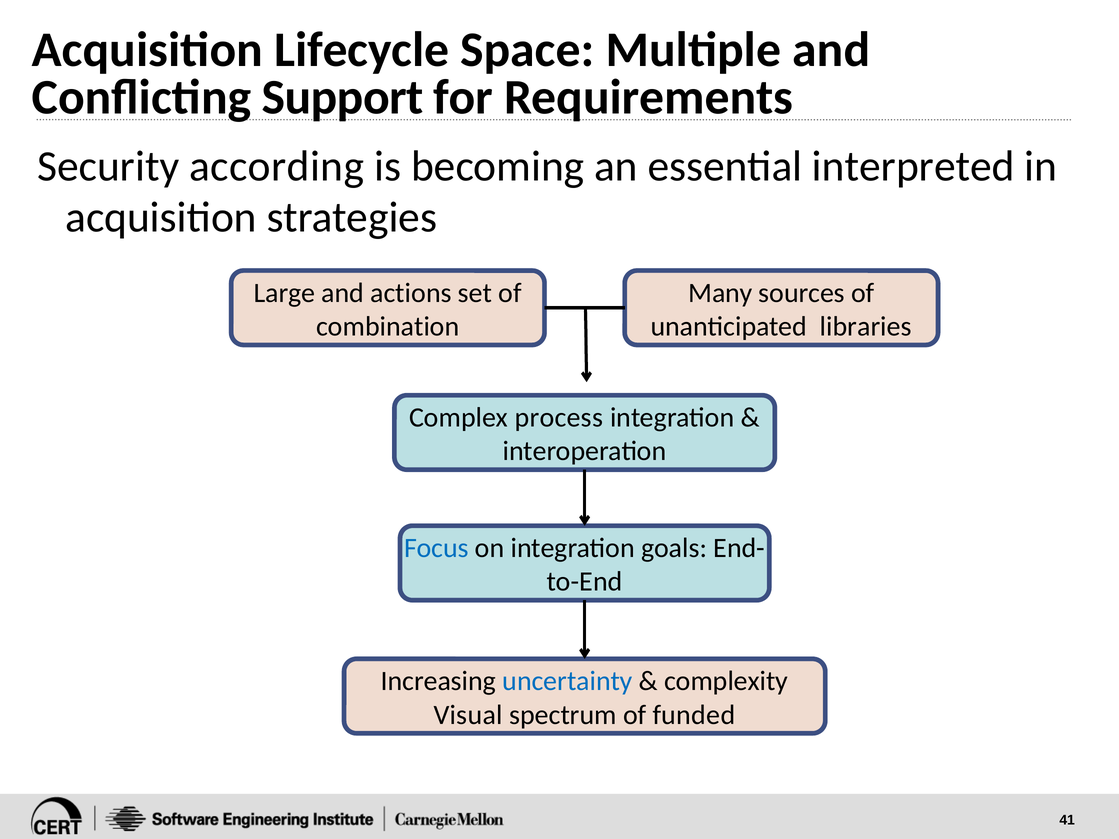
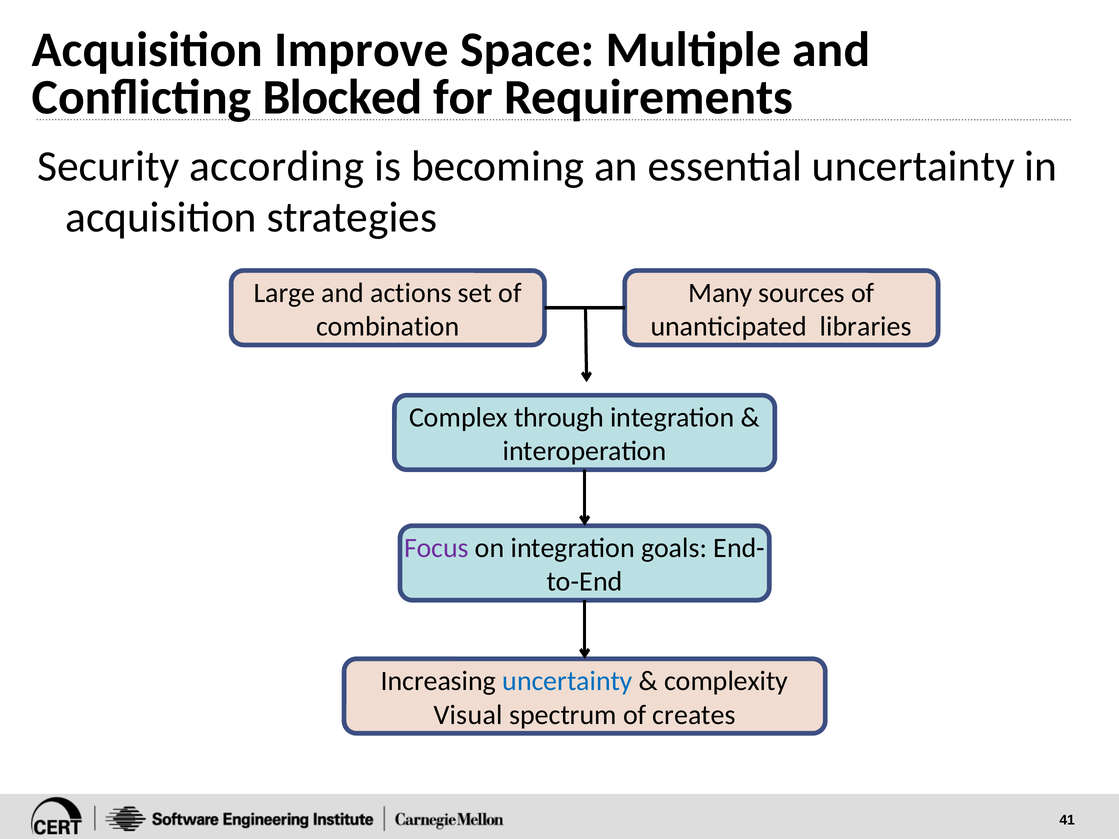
Lifecycle: Lifecycle -> Improve
Support: Support -> Blocked
essential interpreted: interpreted -> uncertainty
process: process -> through
Focus colour: blue -> purple
funded: funded -> creates
